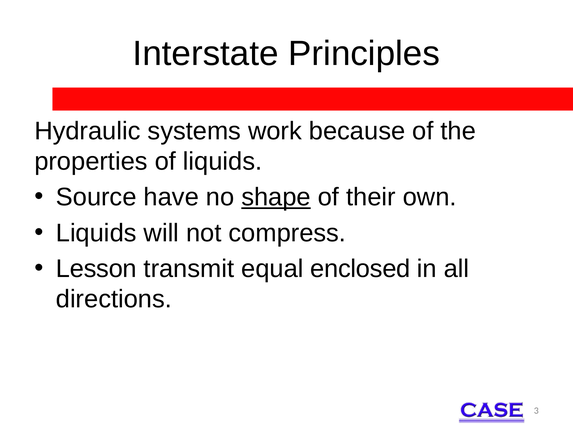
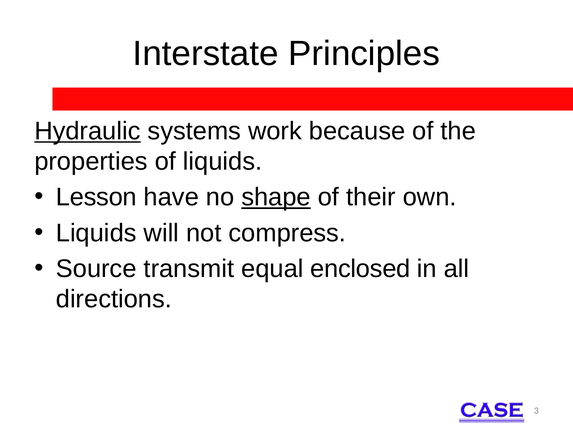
Hydraulic underline: none -> present
Source: Source -> Lesson
Lesson: Lesson -> Source
